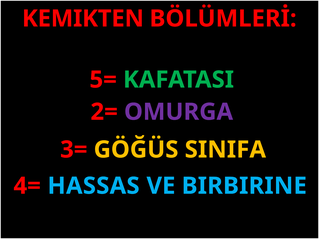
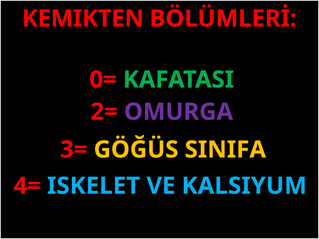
5=: 5= -> 0=
HASSAS: HASSAS -> ISKELET
BIRBIRINE: BIRBIRINE -> KALSIYUM
